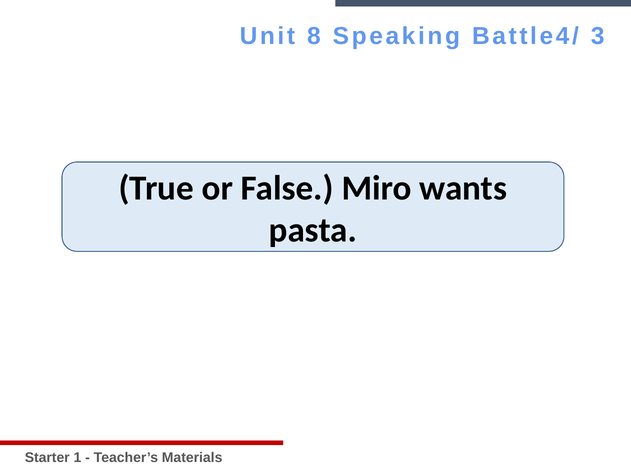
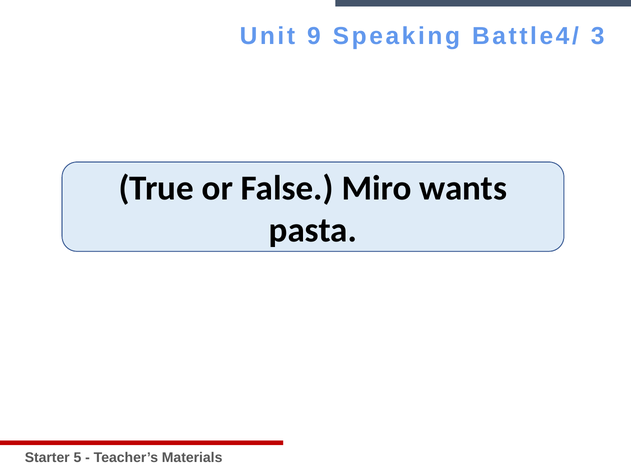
8: 8 -> 9
1: 1 -> 5
